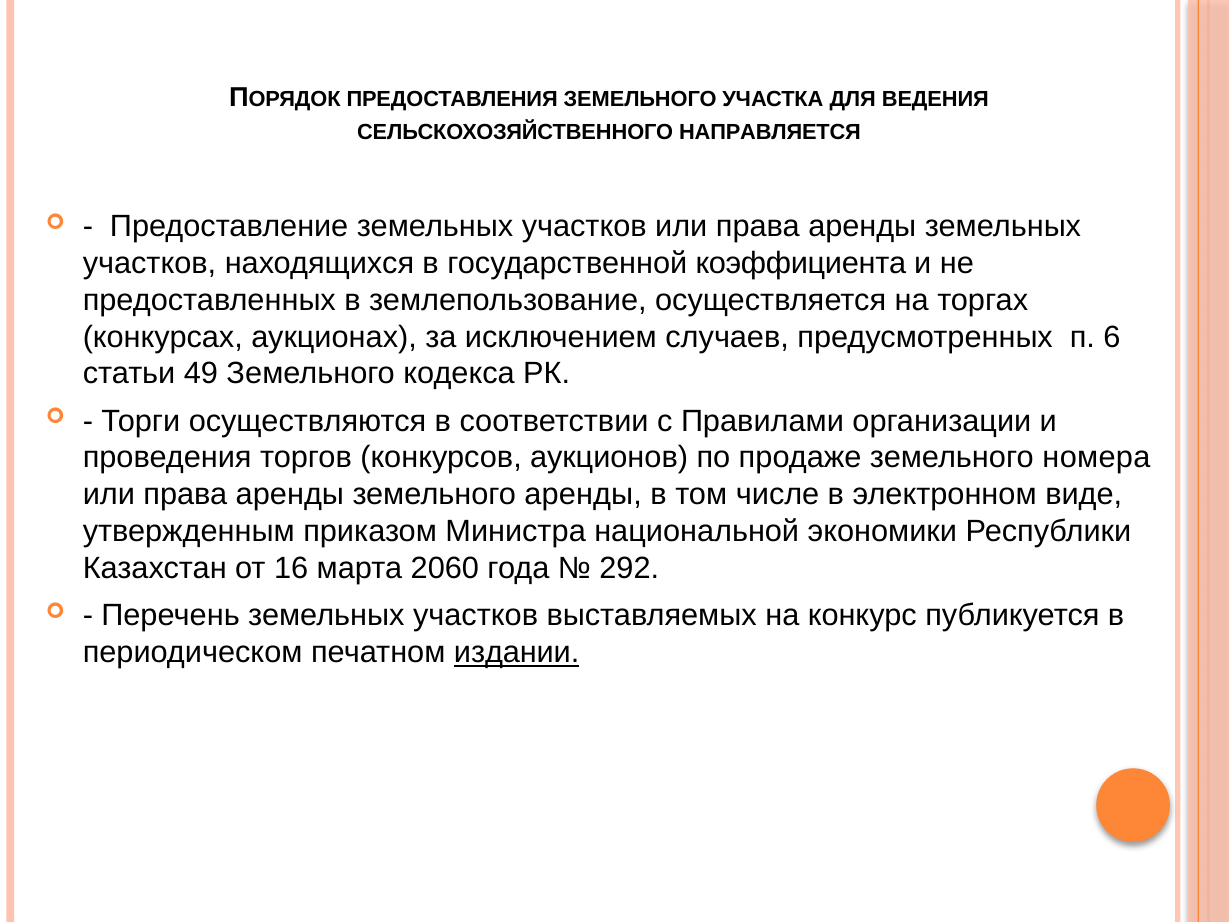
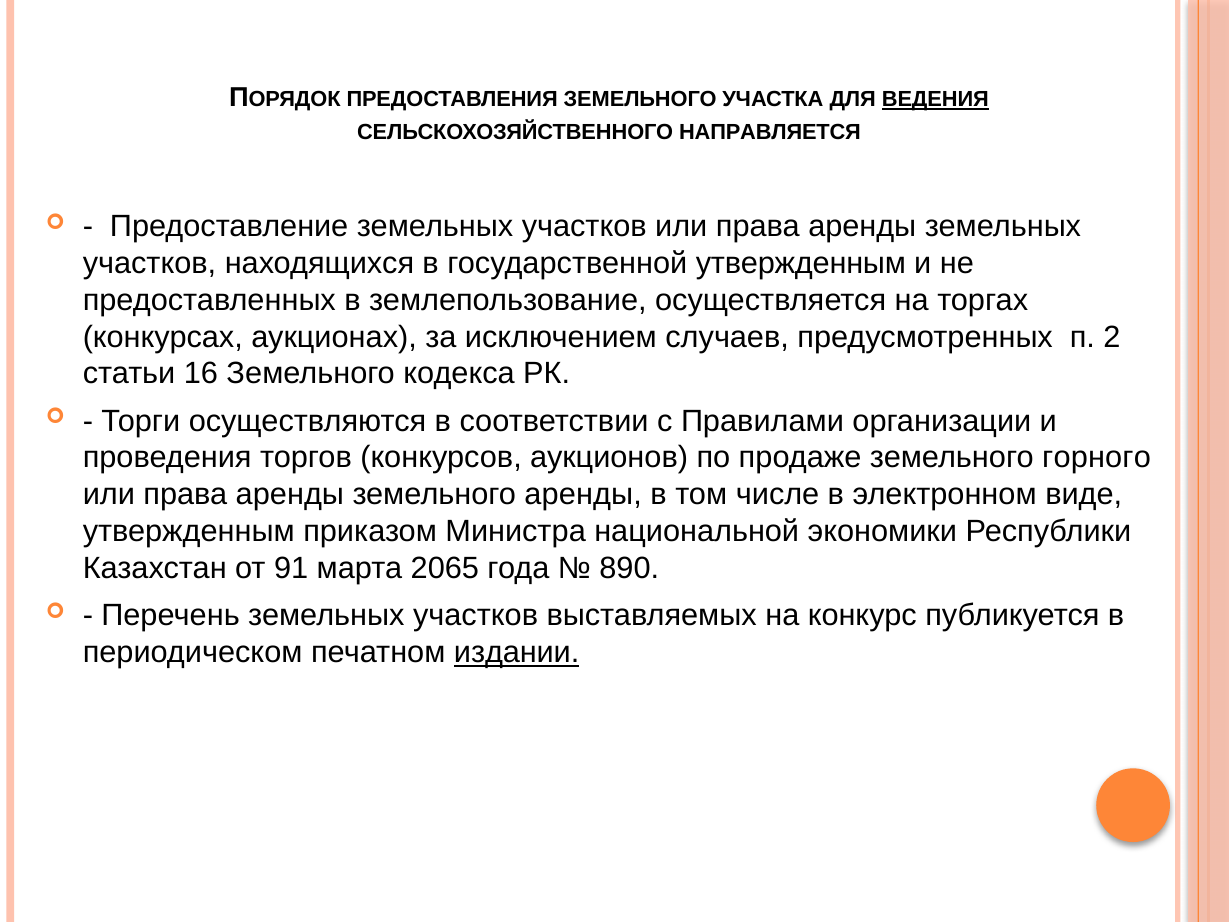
ВЕДЕНИЯ underline: none -> present
государственной коэффициента: коэффициента -> утвержденным
6: 6 -> 2
49: 49 -> 16
номера: номера -> горного
16: 16 -> 91
2060: 2060 -> 2065
292: 292 -> 890
